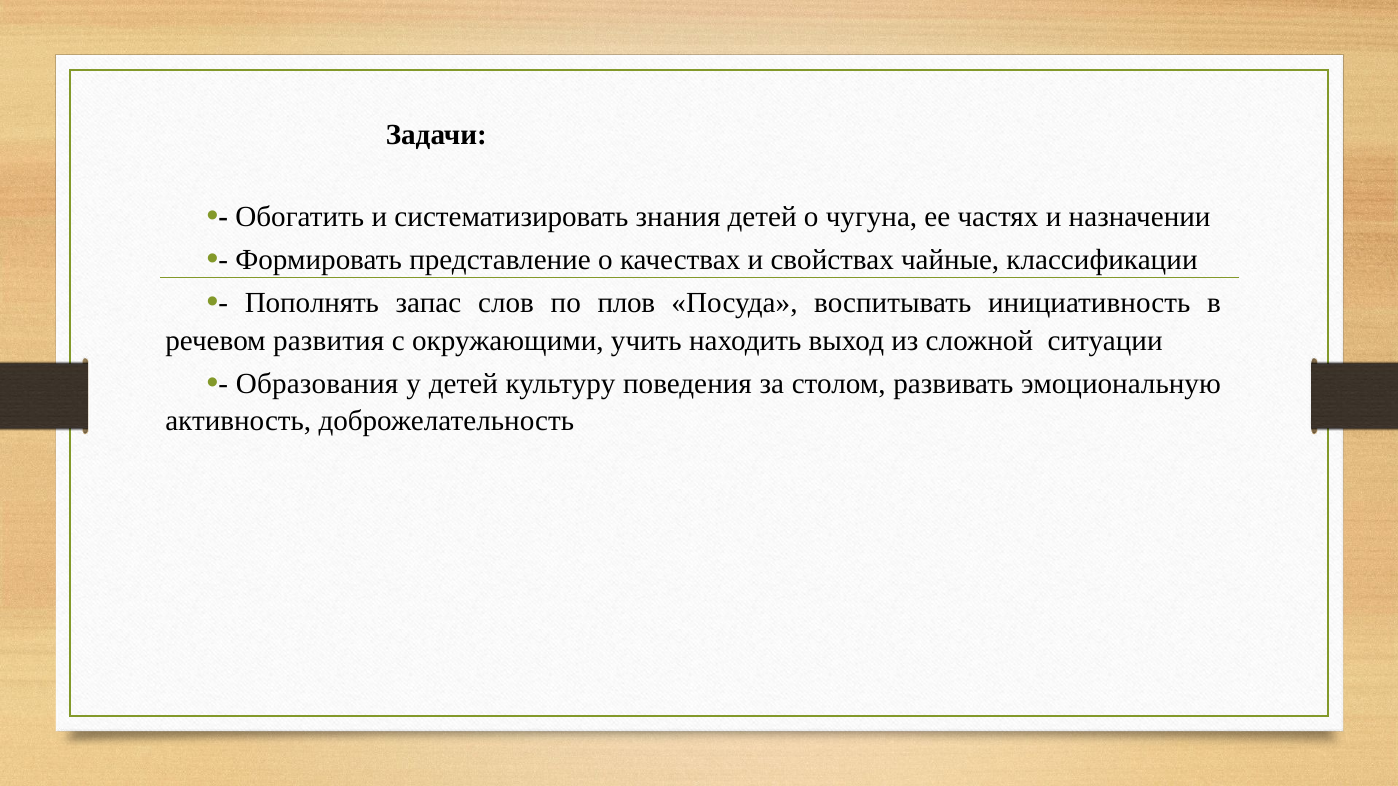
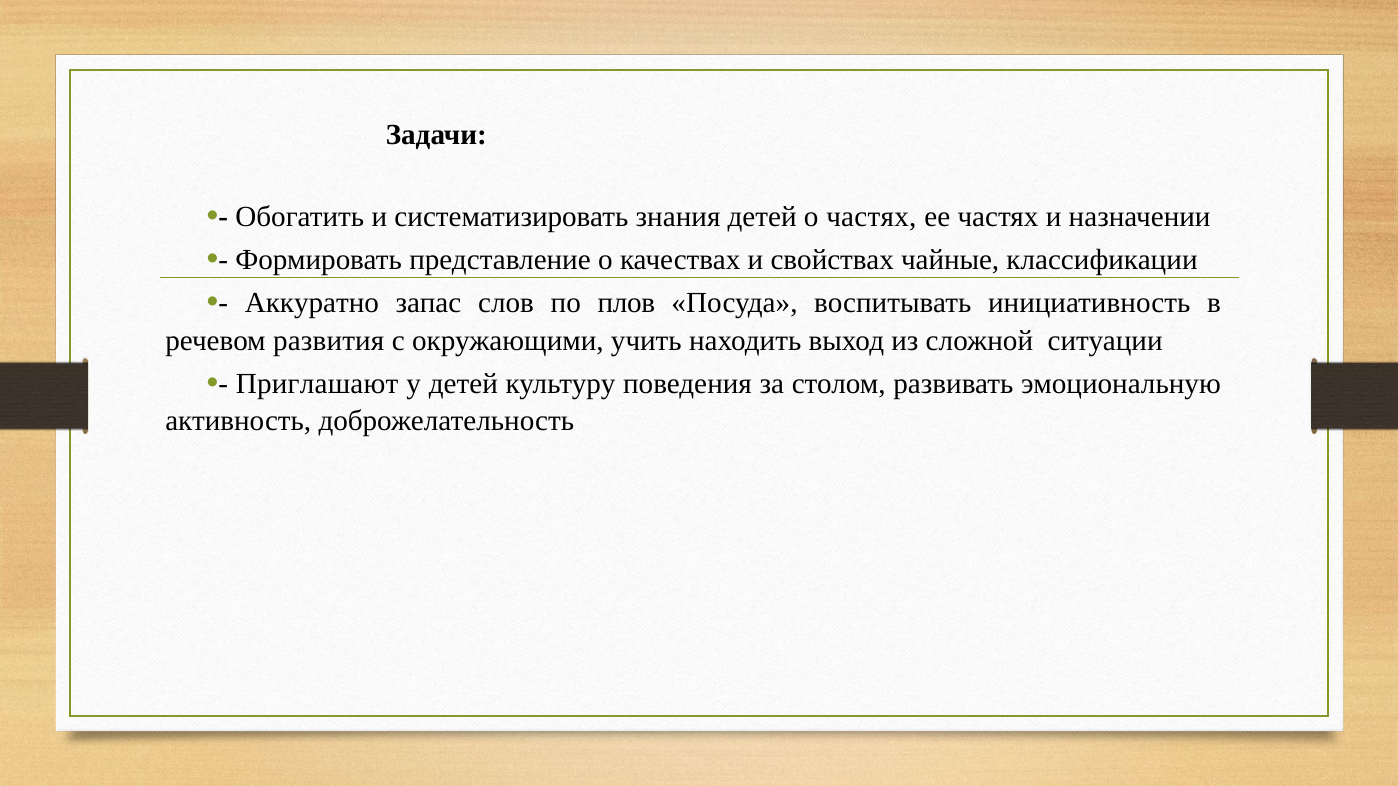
о чугуна: чугуна -> частях
Пополнять: Пополнять -> Аккуратно
Образования: Образования -> Приглашают
